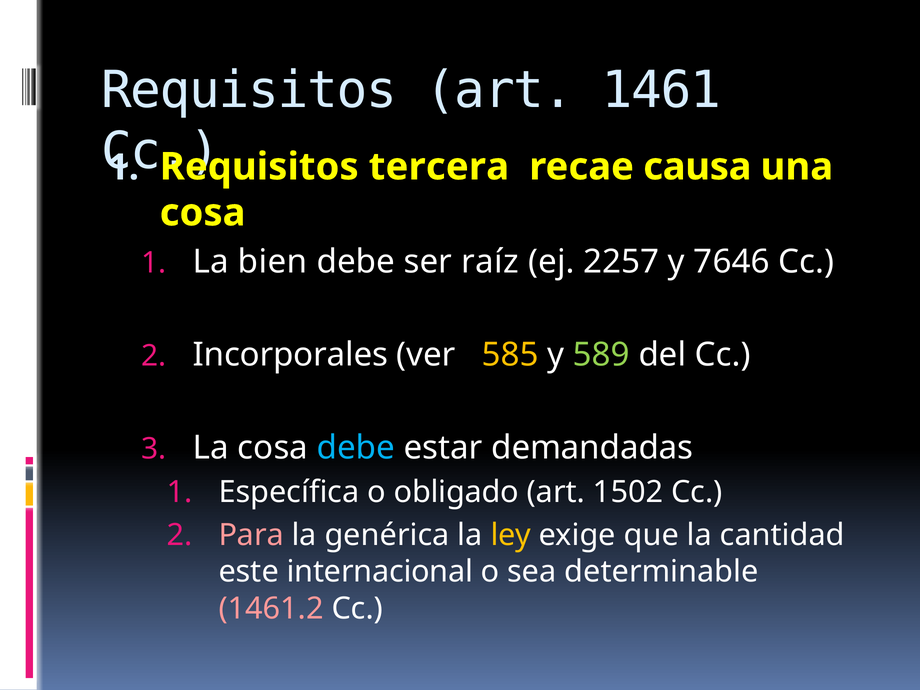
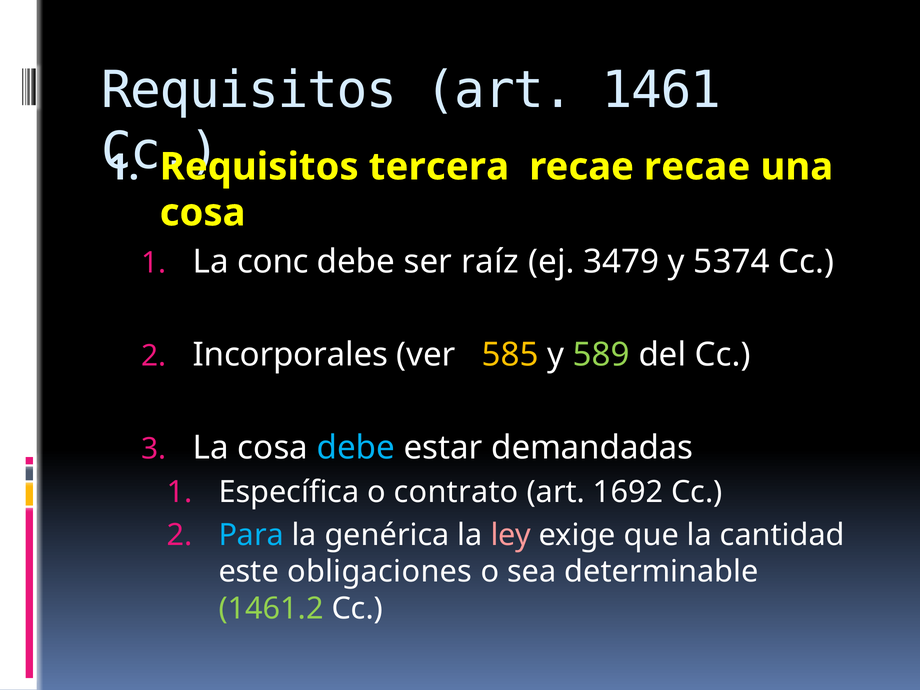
recae causa: causa -> recae
bien: bien -> conc
2257: 2257 -> 3479
7646: 7646 -> 5374
obligado: obligado -> contrato
1502: 1502 -> 1692
Para colour: pink -> light blue
ley colour: yellow -> pink
internacional: internacional -> obligaciones
1461.2 colour: pink -> light green
